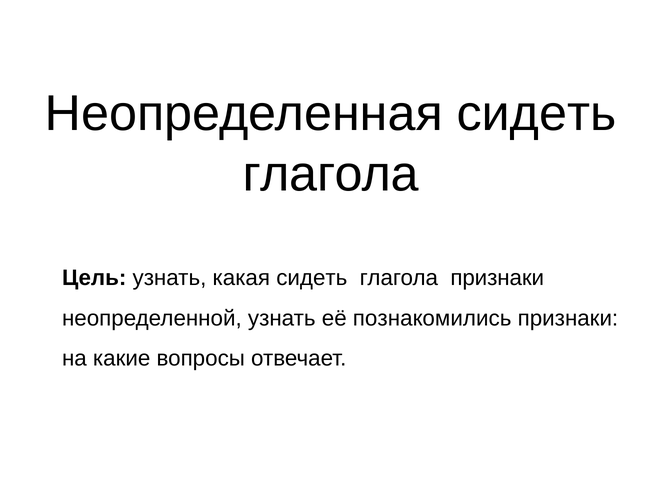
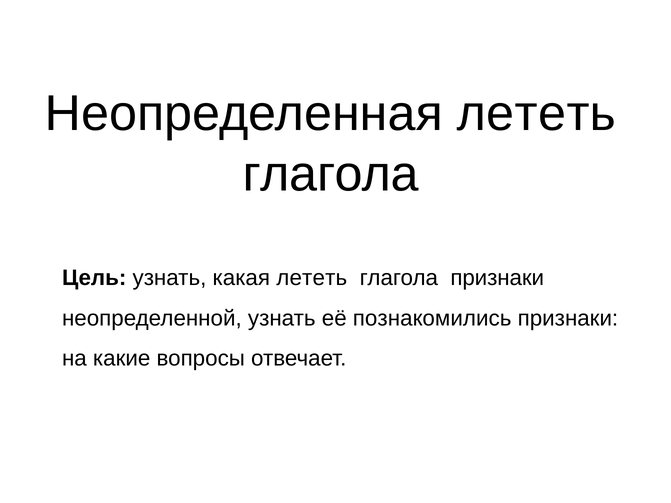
Неопределенная сидеть: сидеть -> лететь
какая сидеть: сидеть -> лететь
